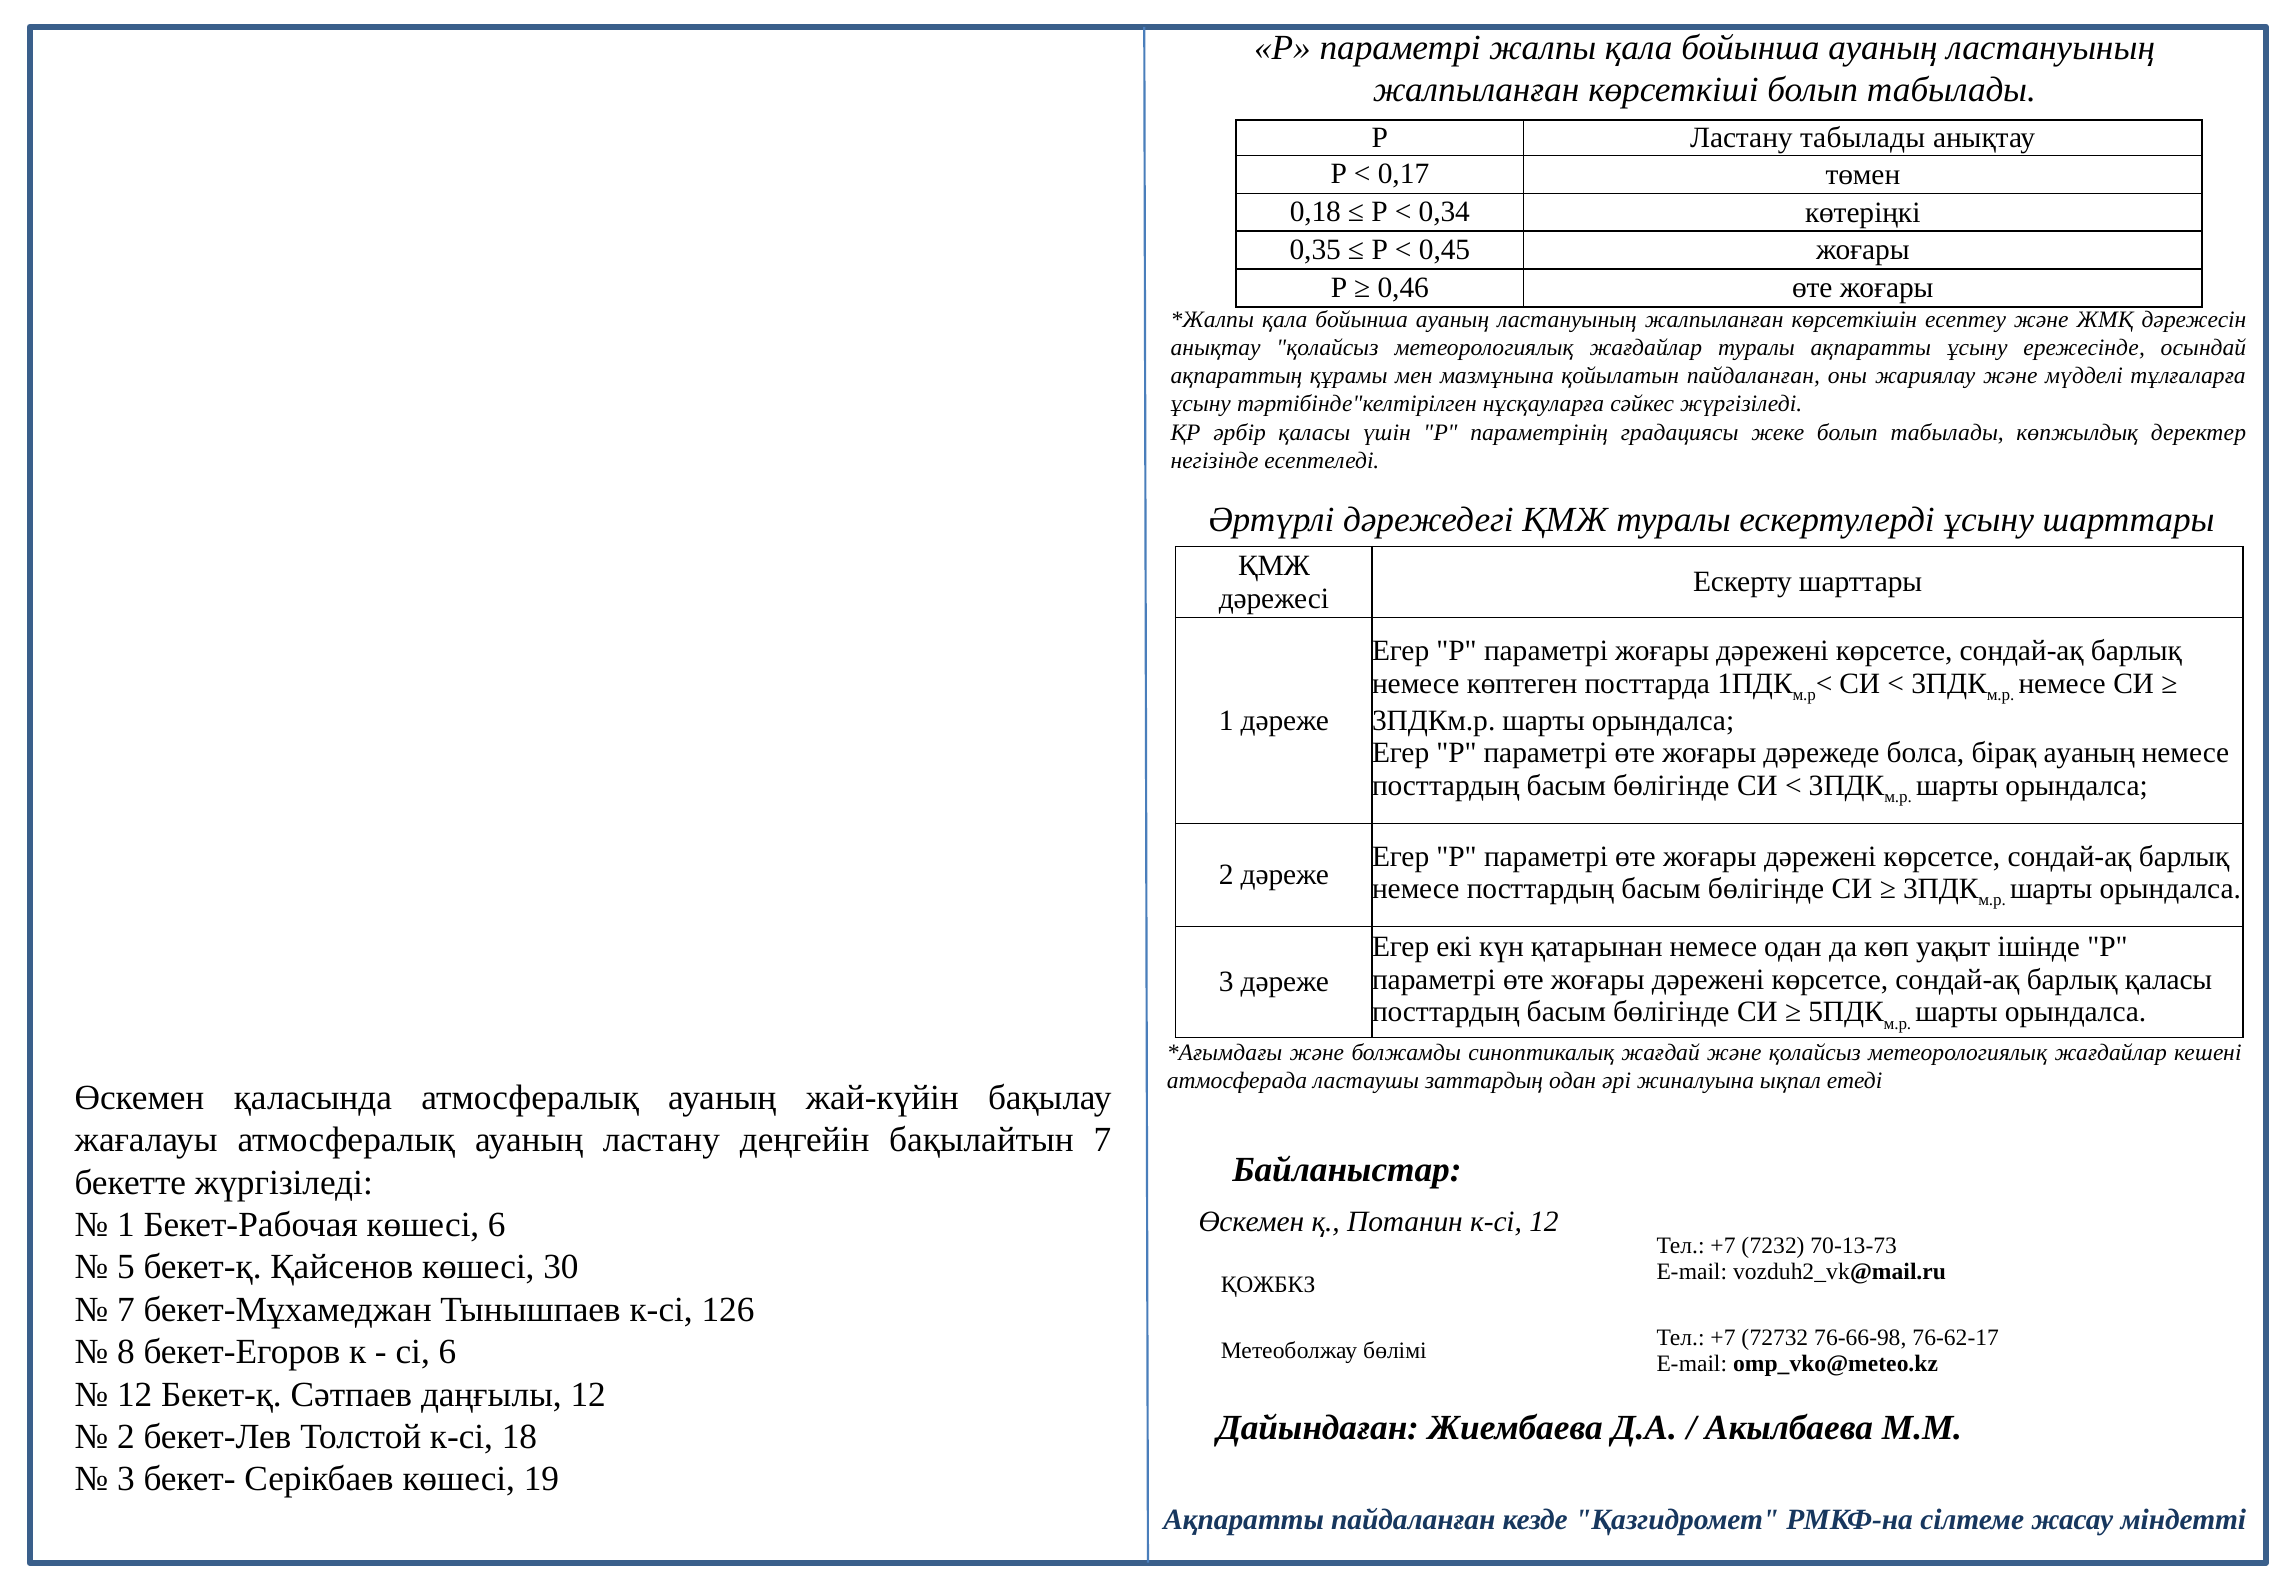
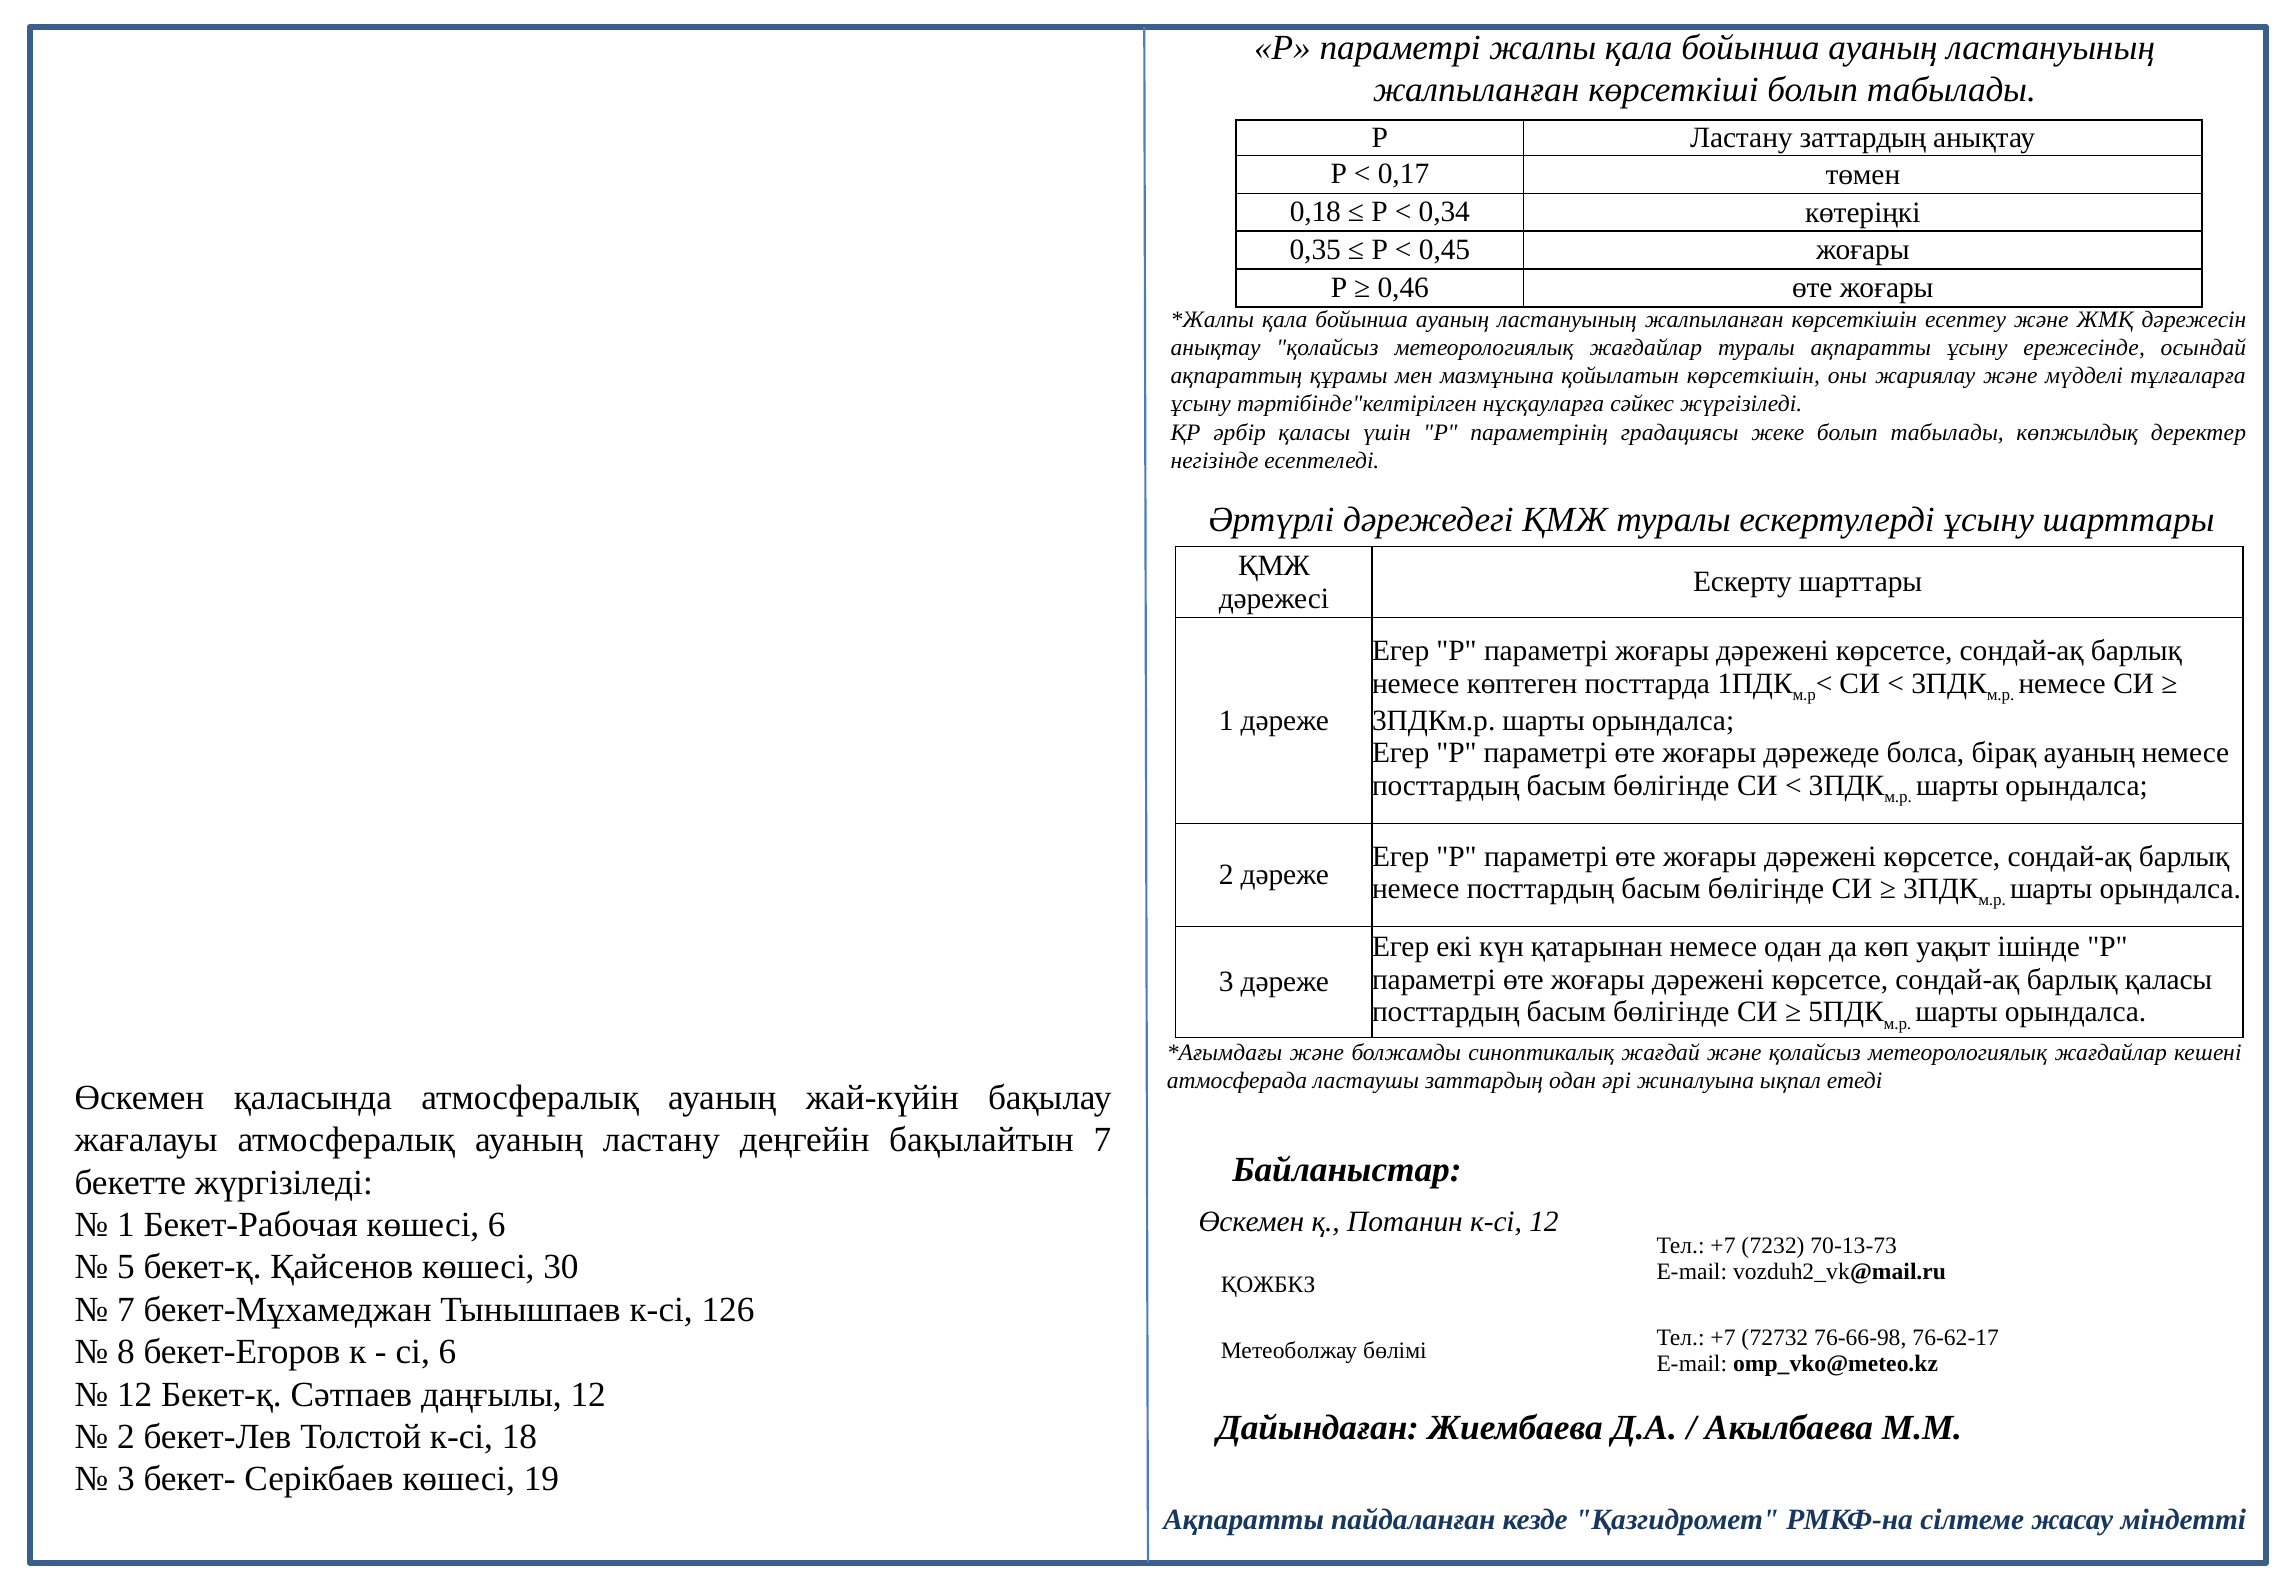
Ластану табылады: табылады -> заттардың
қойылатын пайдаланған: пайдаланған -> көрсеткішін
